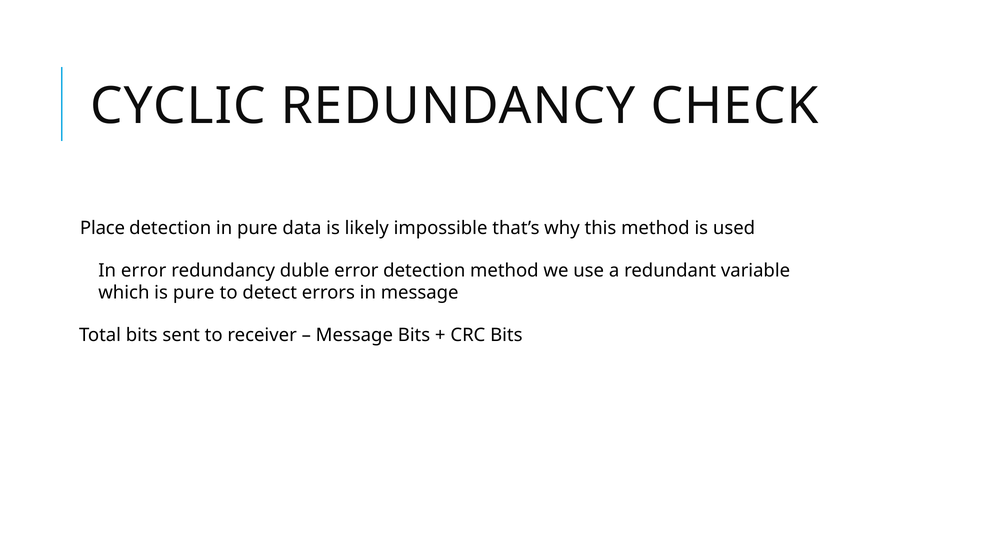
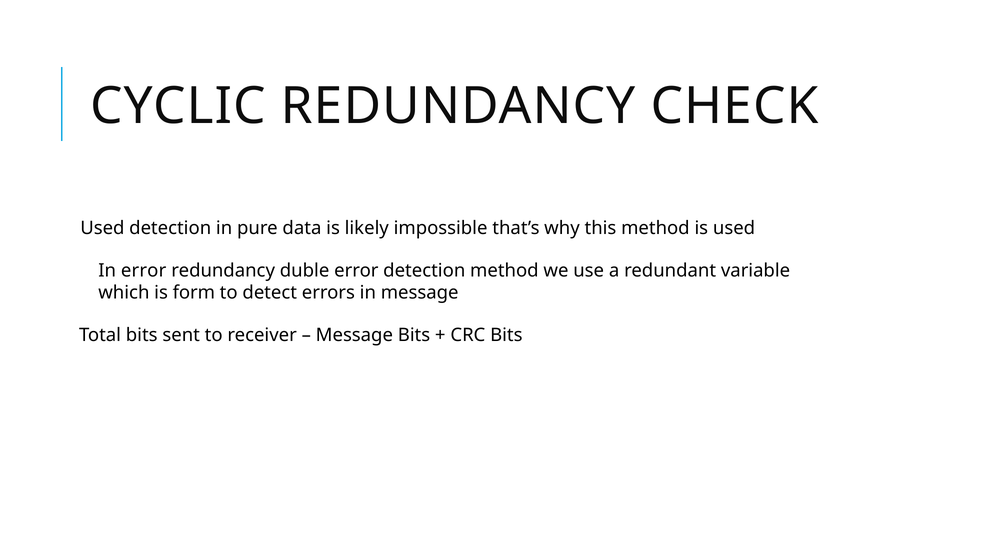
Place at (103, 228): Place -> Used
is pure: pure -> form
